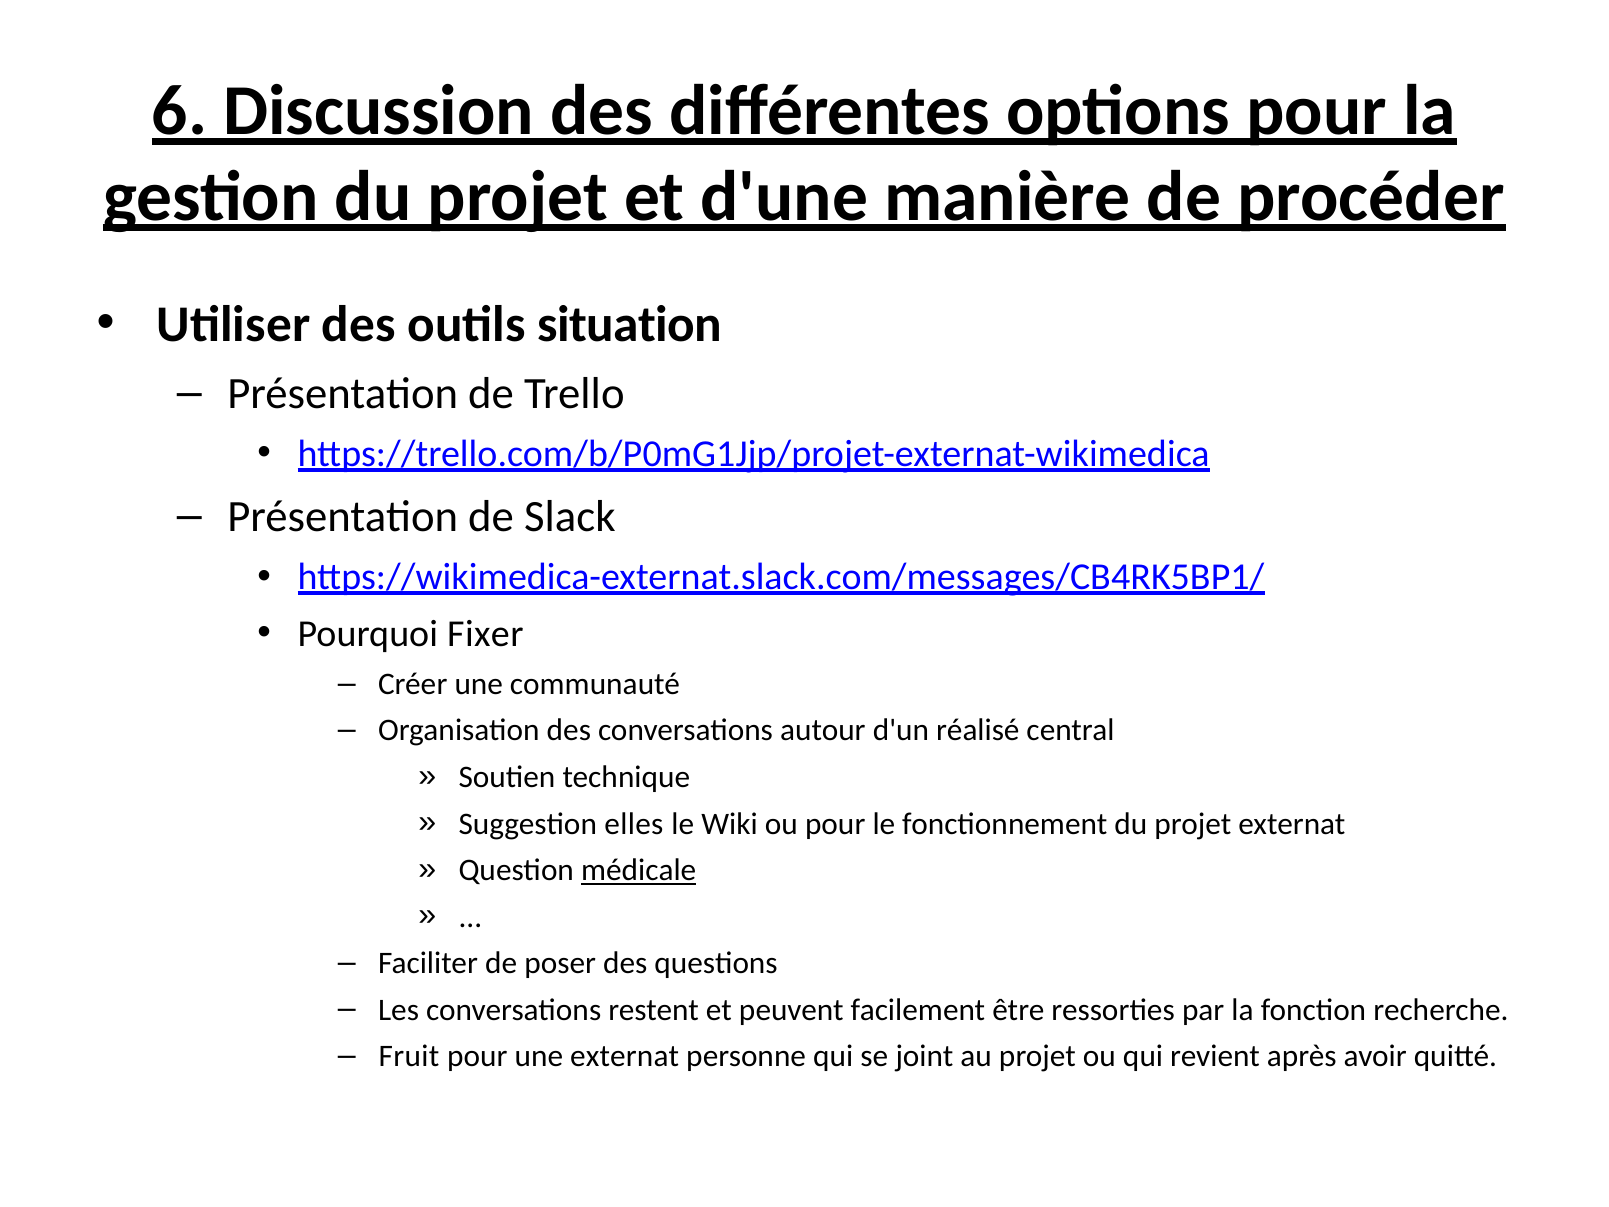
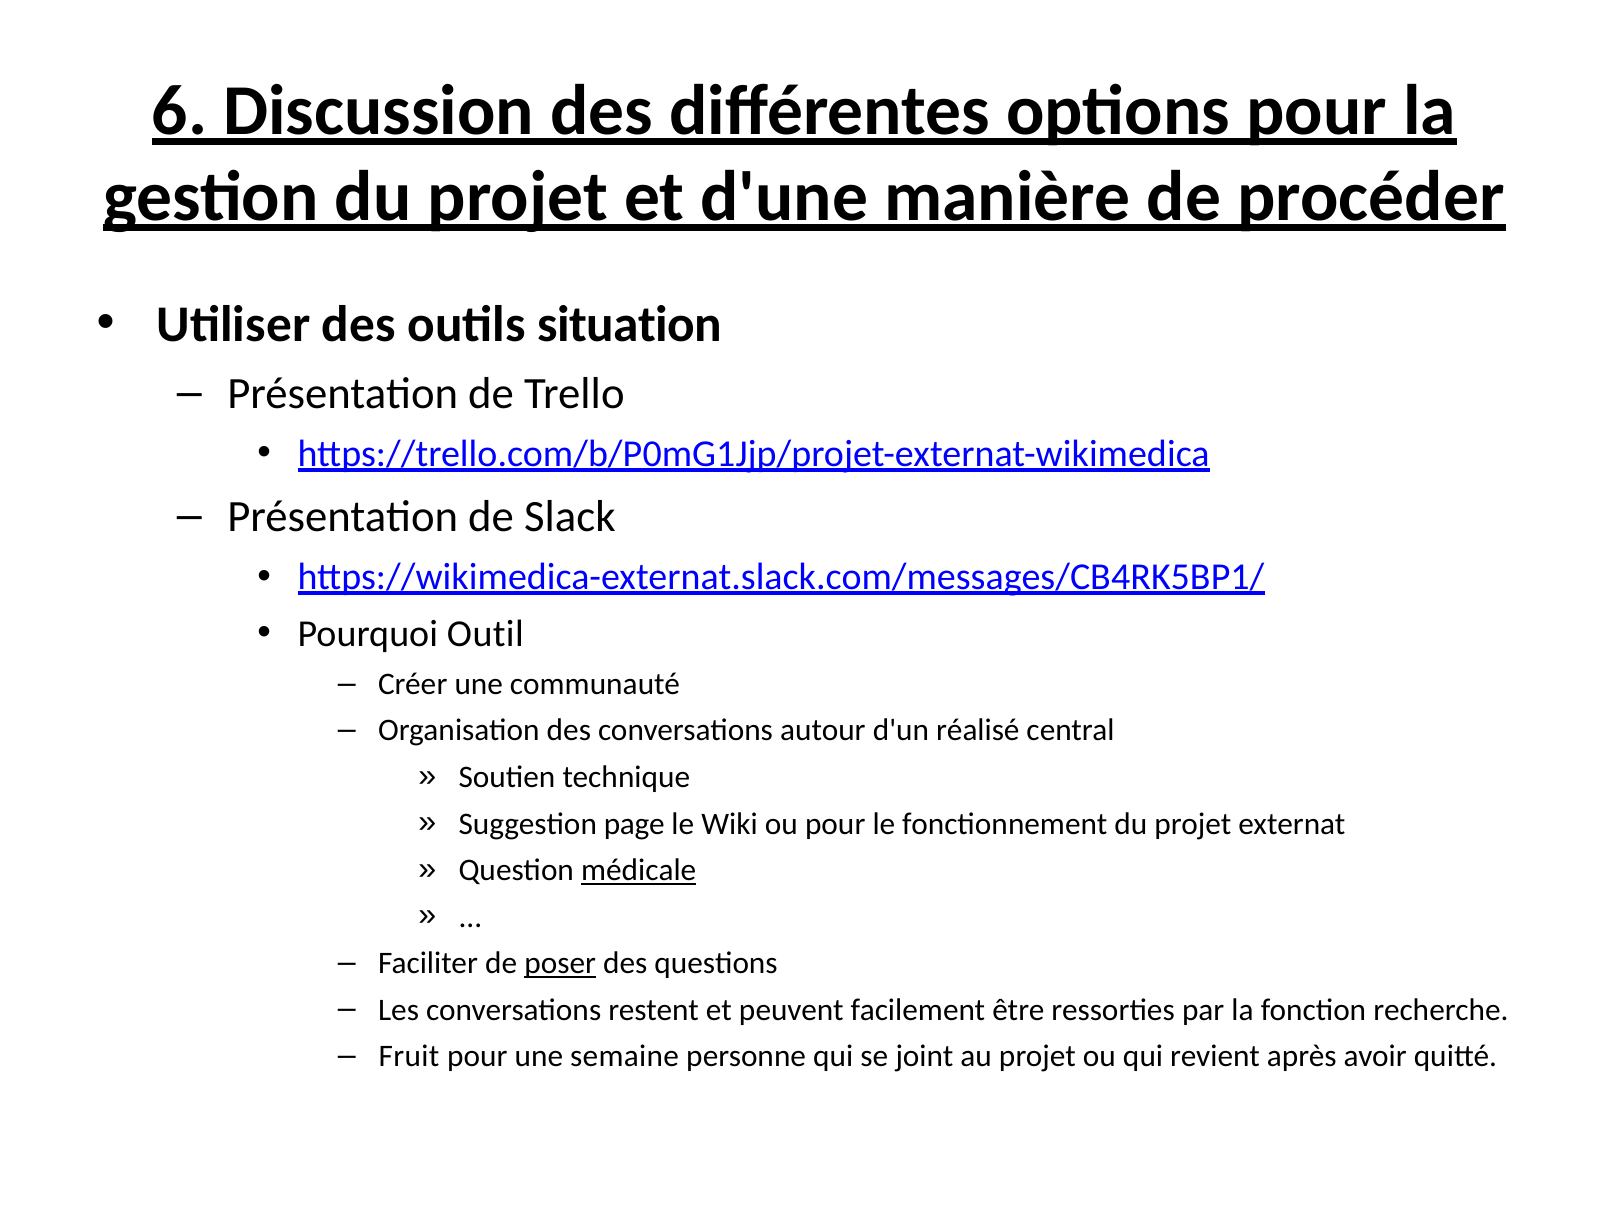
Fixer: Fixer -> Outil
elles: elles -> page
poser underline: none -> present
une externat: externat -> semaine
